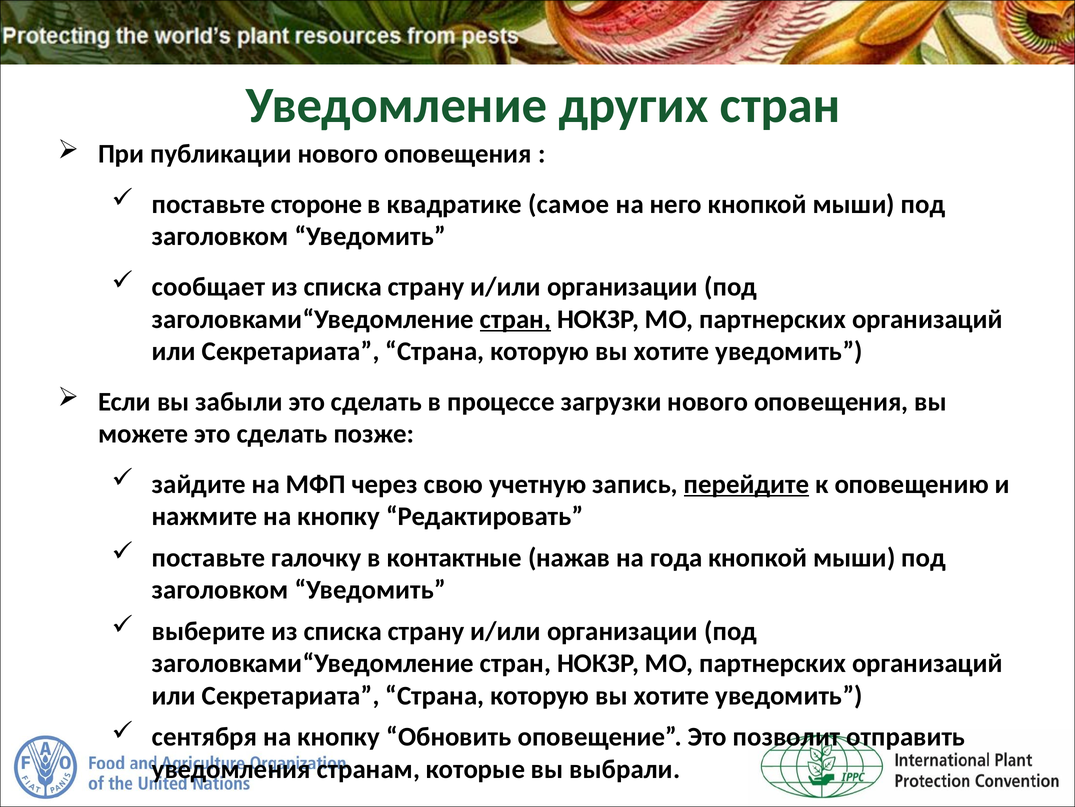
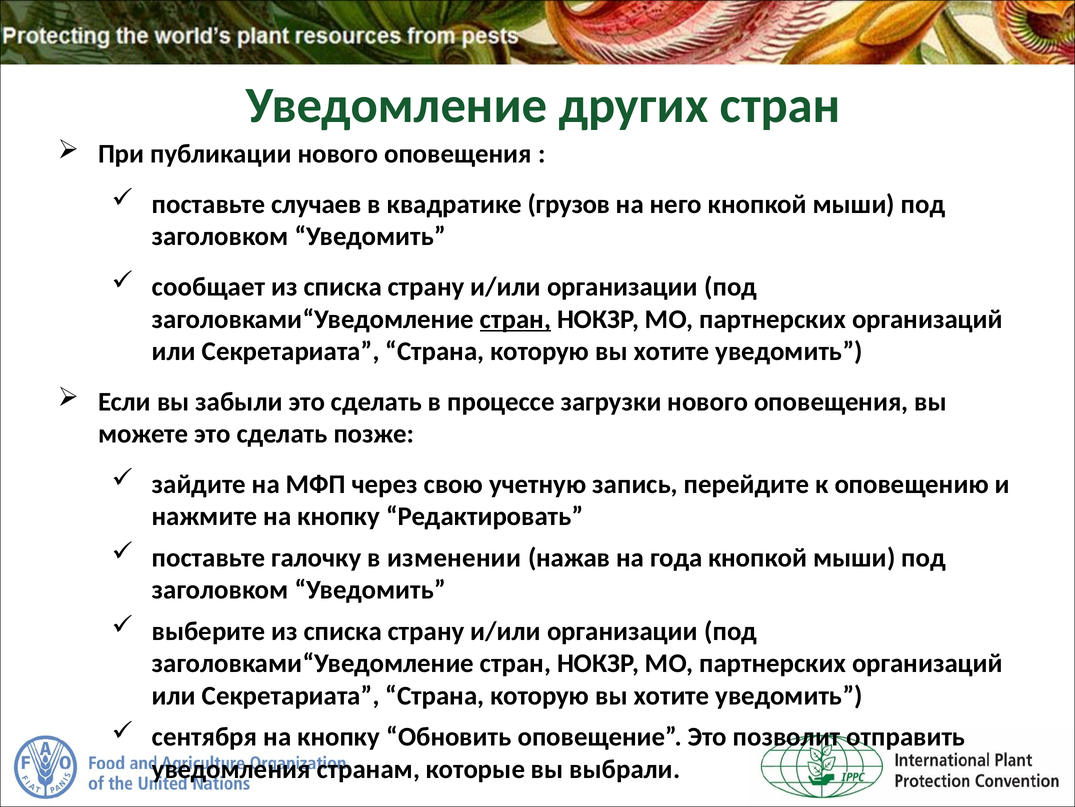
стороне: стороне -> случаев
самое: самое -> грузов
перейдите underline: present -> none
контактные: контактные -> изменении
